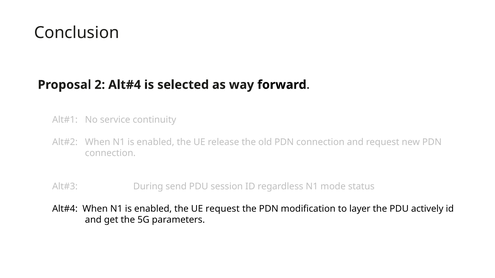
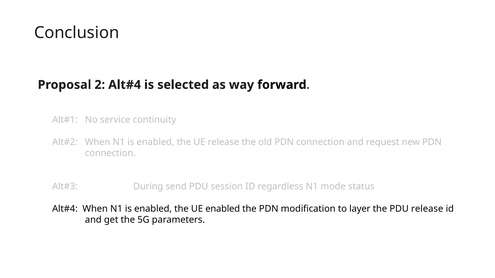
UE request: request -> enabled
PDU actively: actively -> release
